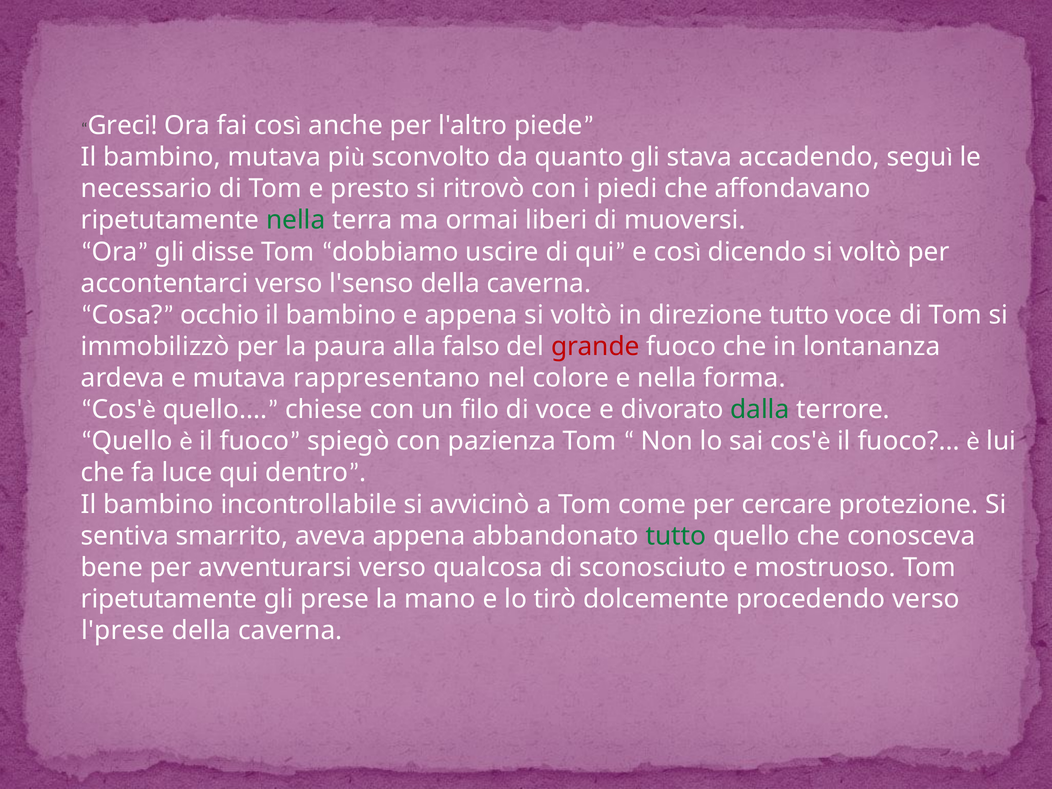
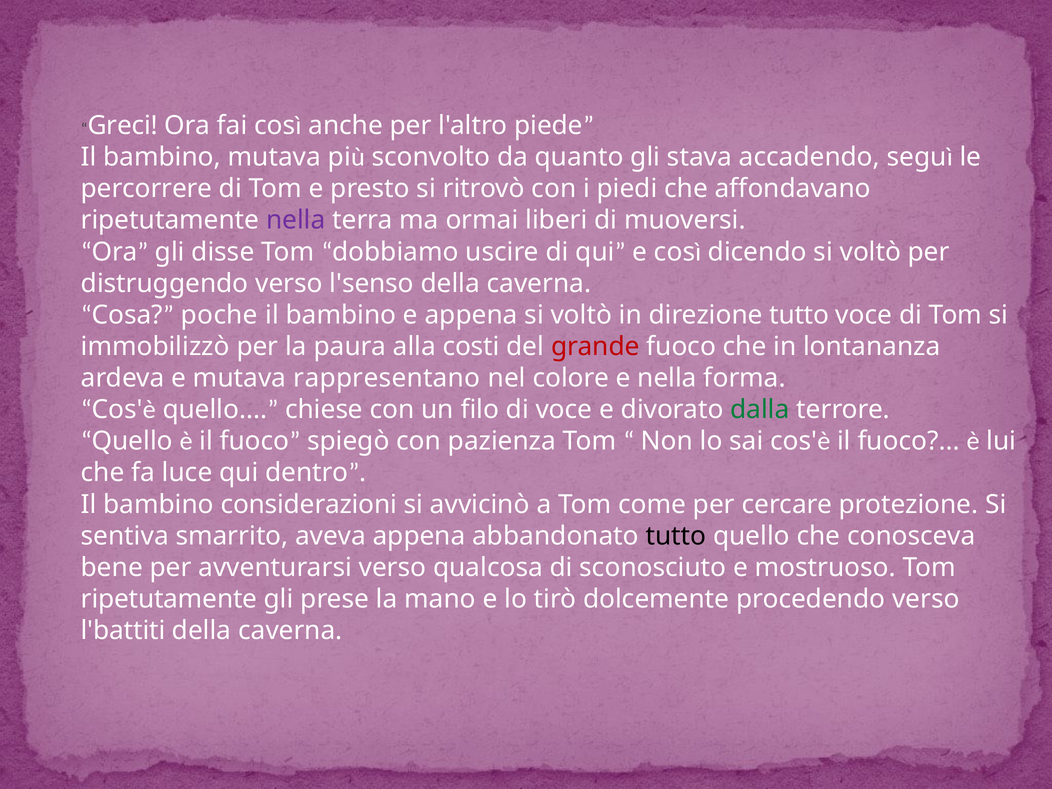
necessario: necessario -> percorrere
nella at (296, 220) colour: green -> purple
accontentarci: accontentarci -> distruggendo
occhio: occhio -> poche
falso: falso -> costi
incontrollabile: incontrollabile -> considerazioni
tutto at (676, 536) colour: green -> black
l'prese: l'prese -> l'battiti
